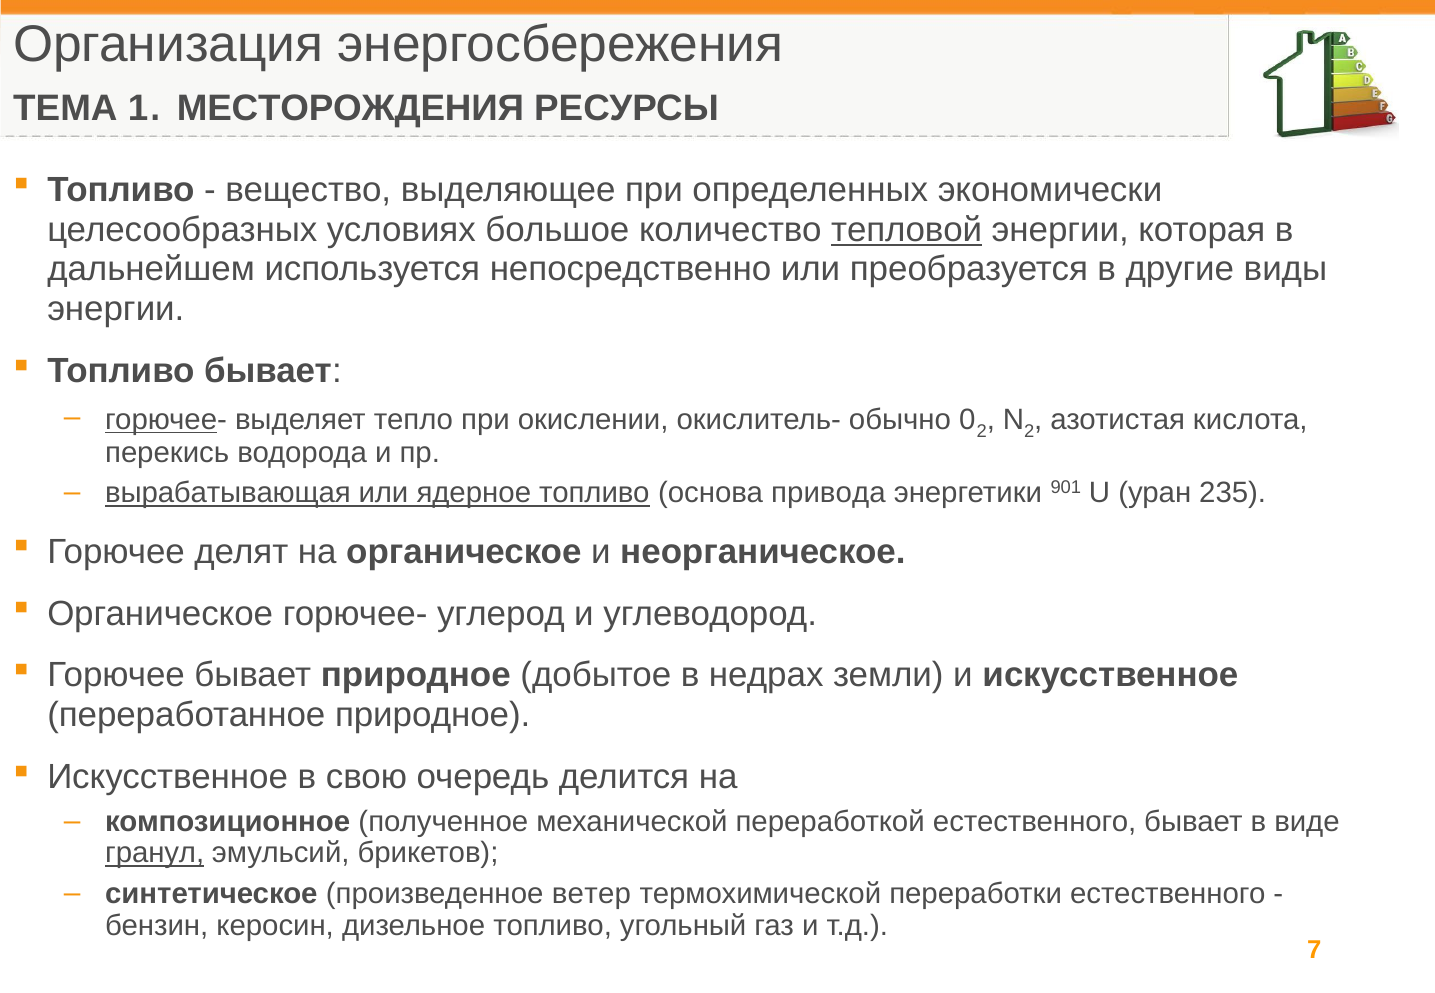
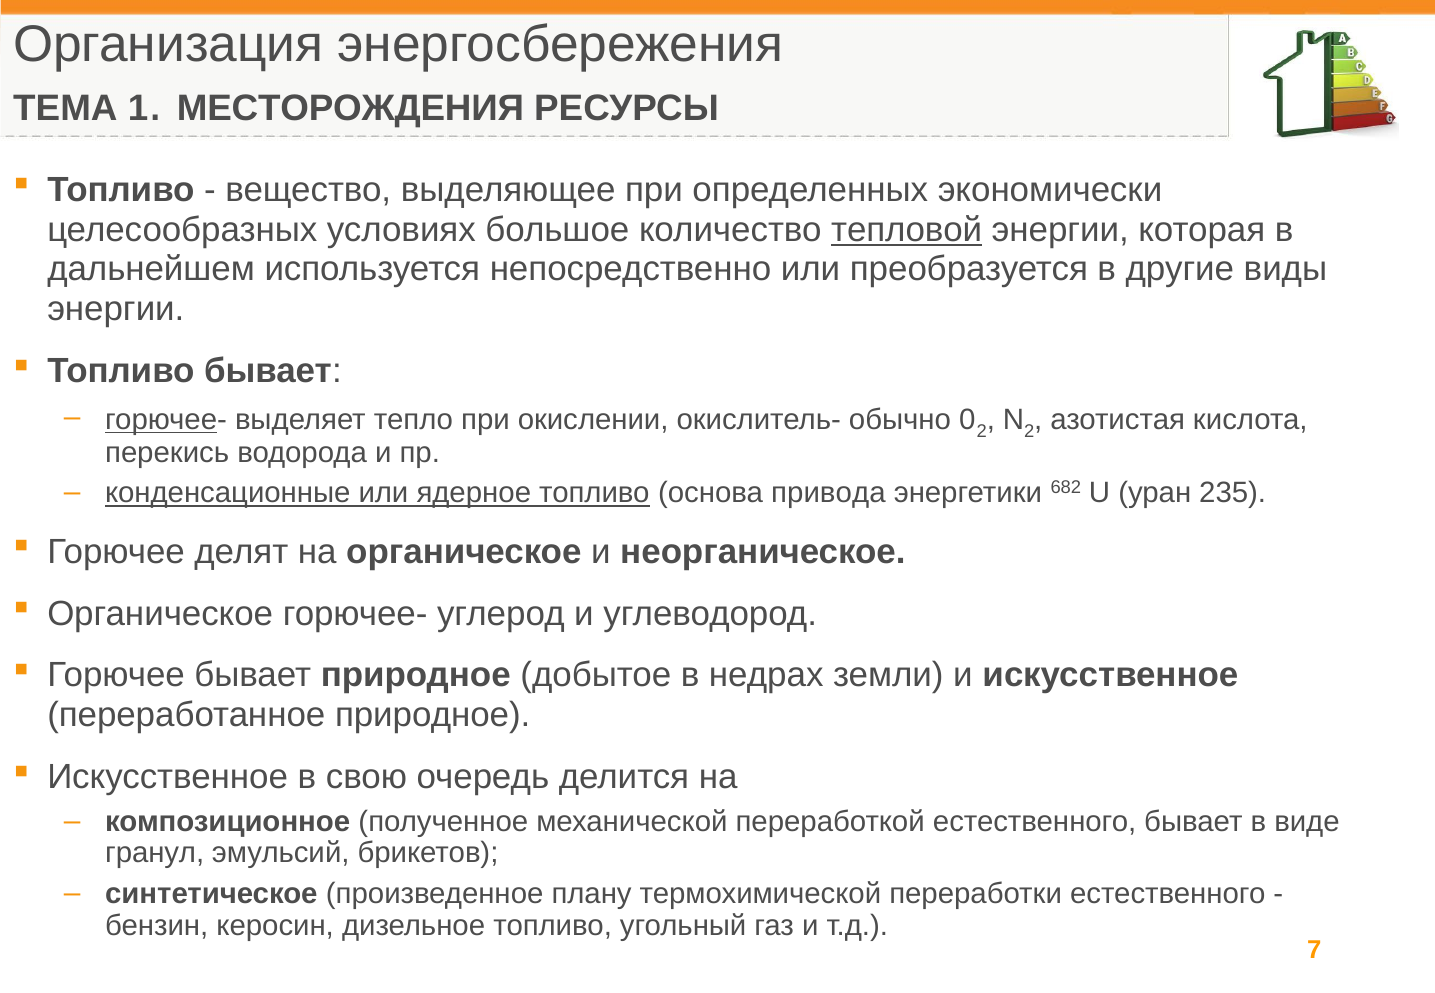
вырабатывающая: вырабатывающая -> конденсационные
901: 901 -> 682
гранул underline: present -> none
ветер: ветер -> плану
